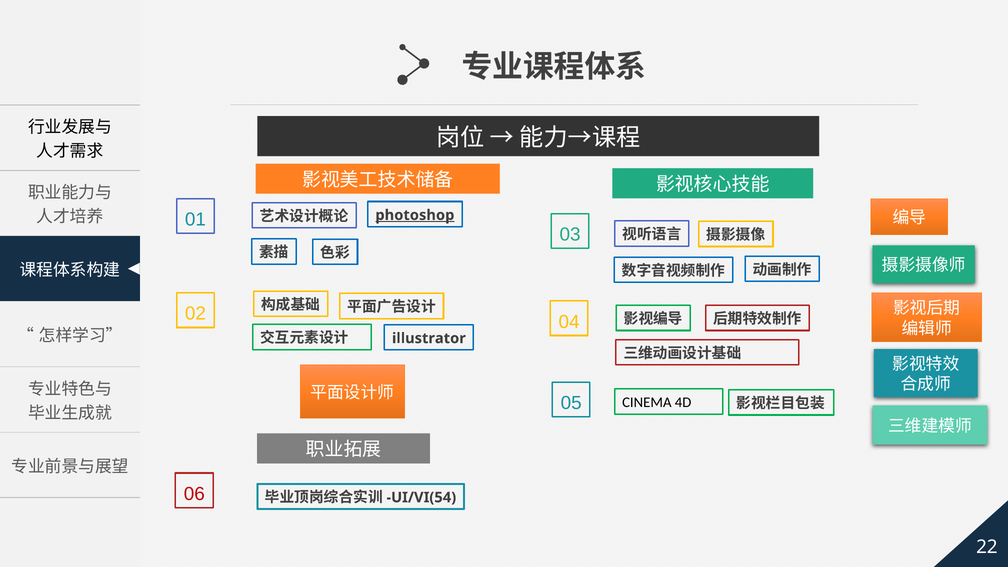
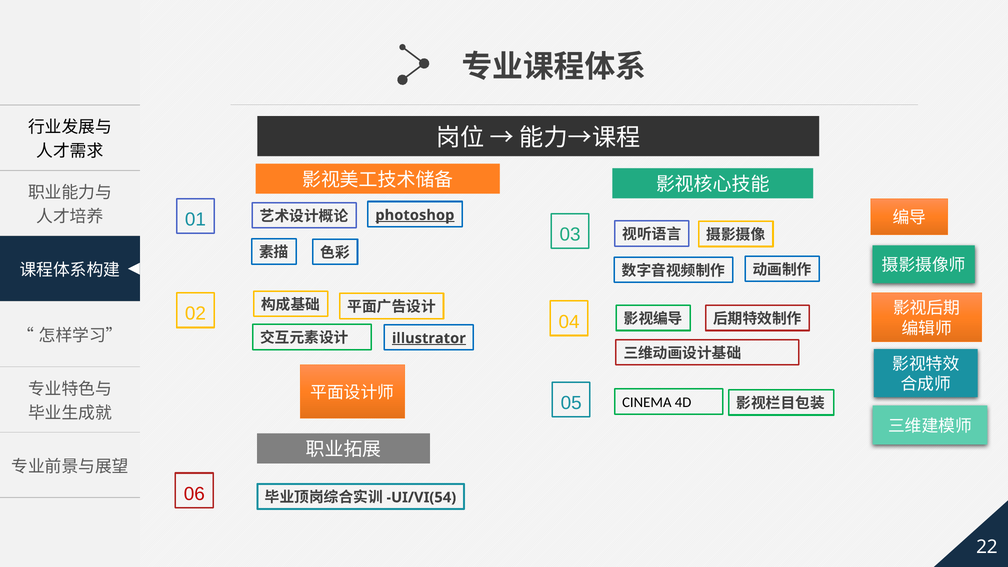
illustrator underline: none -> present
